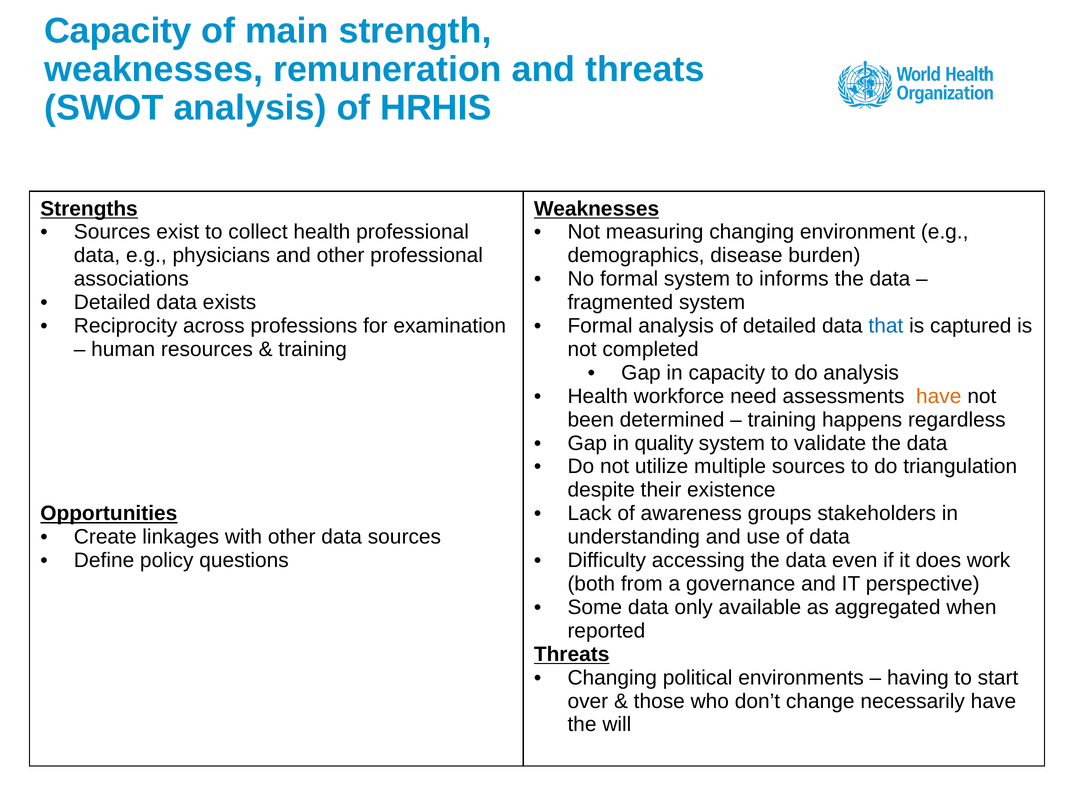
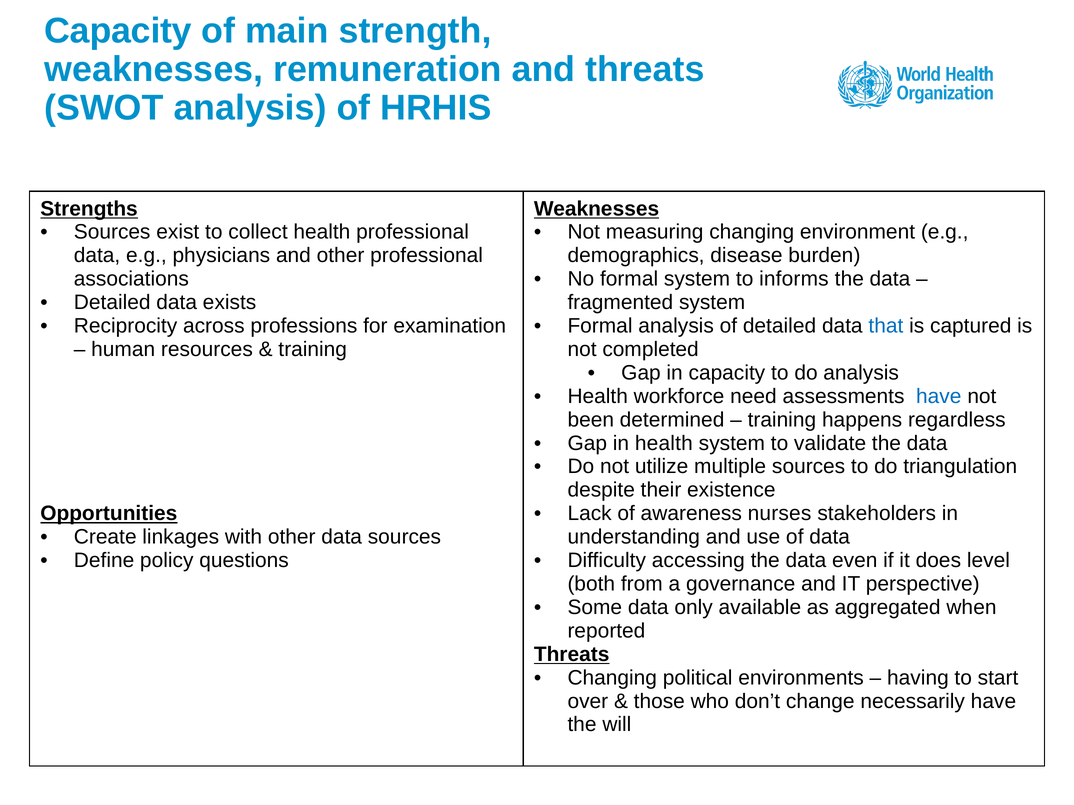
have at (939, 396) colour: orange -> blue
in quality: quality -> health
groups: groups -> nurses
work: work -> level
